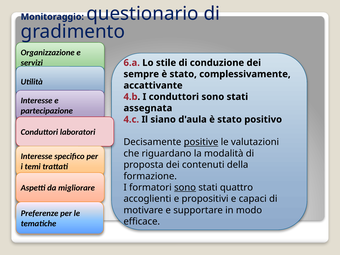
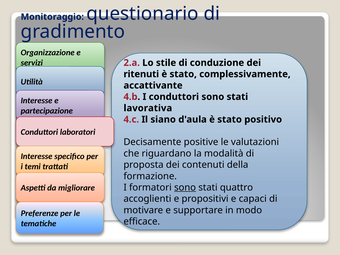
6.a: 6.a -> 2.a
sempre: sempre -> ritenuti
assegnata: assegnata -> lavorativa
positive underline: present -> none
